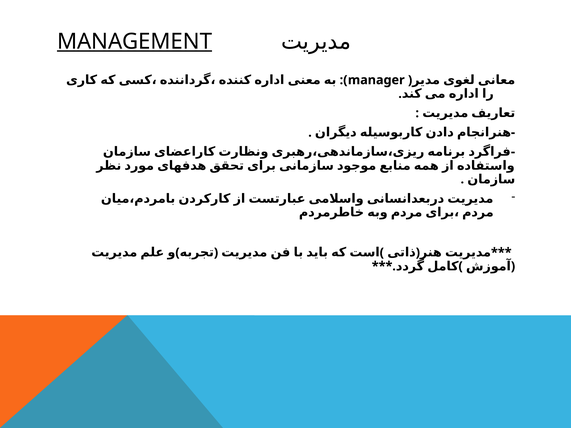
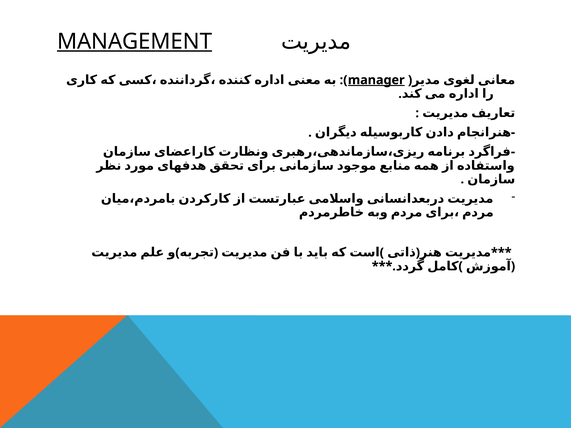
manager underline: none -> present
